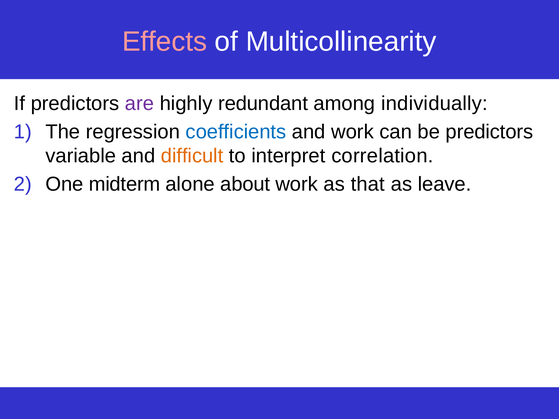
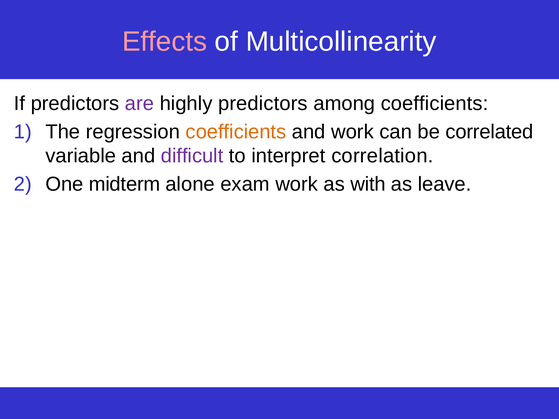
highly redundant: redundant -> predictors
among individually: individually -> coefficients
coefficients at (236, 132) colour: blue -> orange
be predictors: predictors -> correlated
difficult colour: orange -> purple
about: about -> exam
that: that -> with
